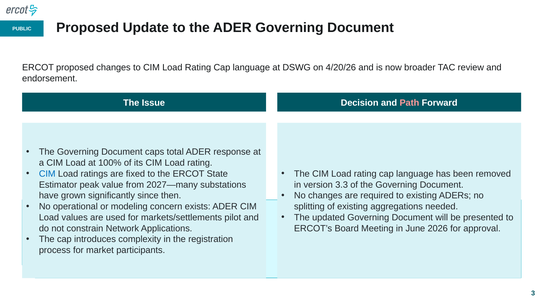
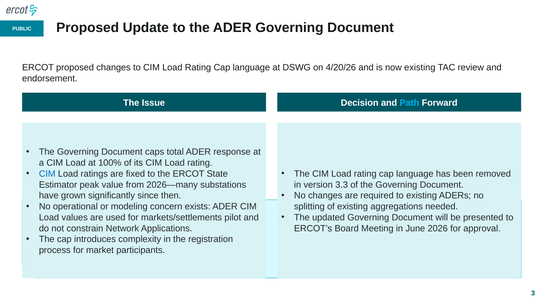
now broader: broader -> existing
Path colour: pink -> light blue
2027—many: 2027—many -> 2026—many
